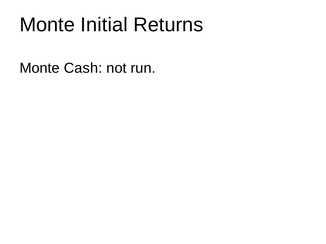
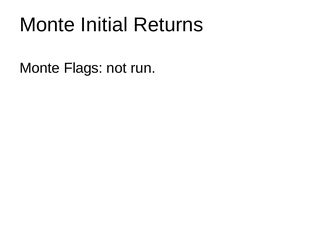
Cash: Cash -> Flags
